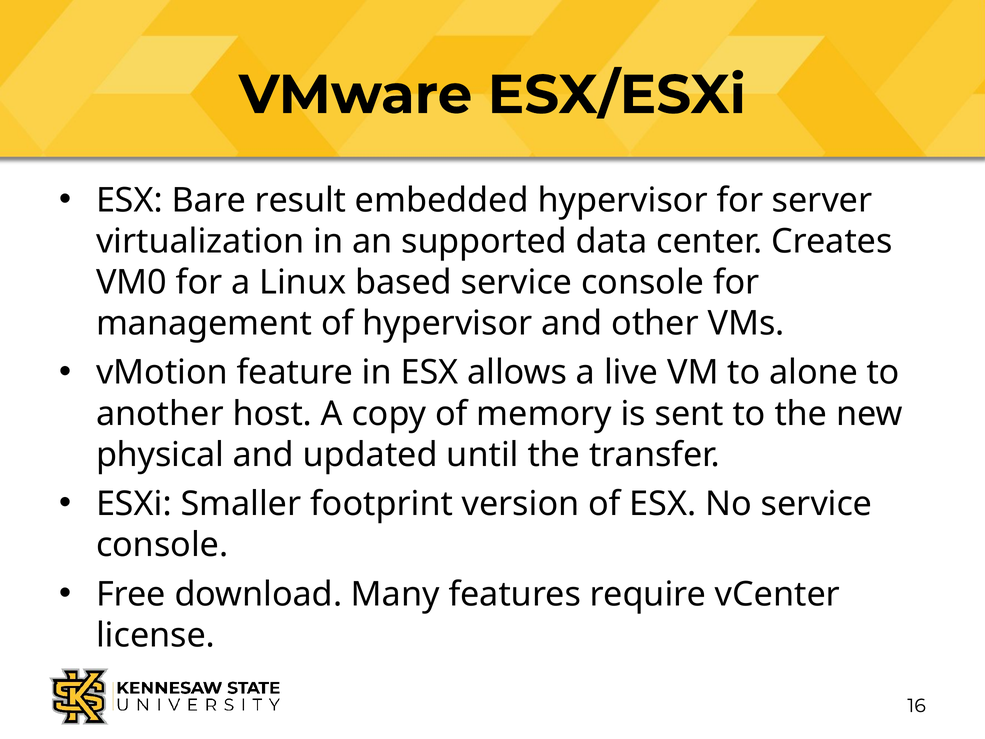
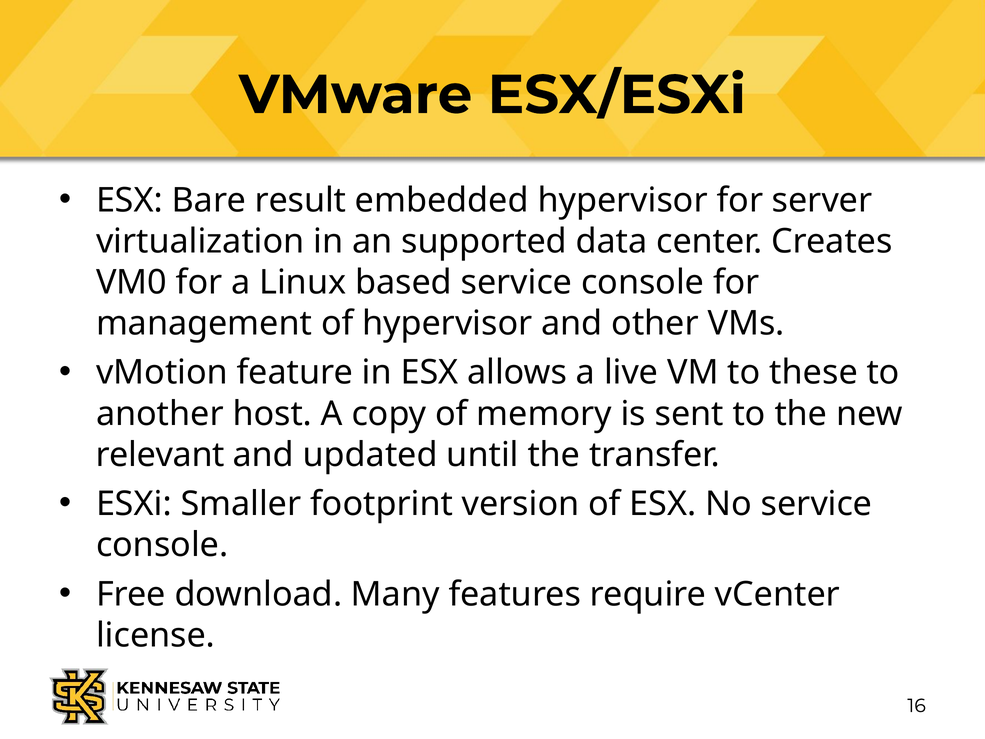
alone: alone -> these
physical: physical -> relevant
